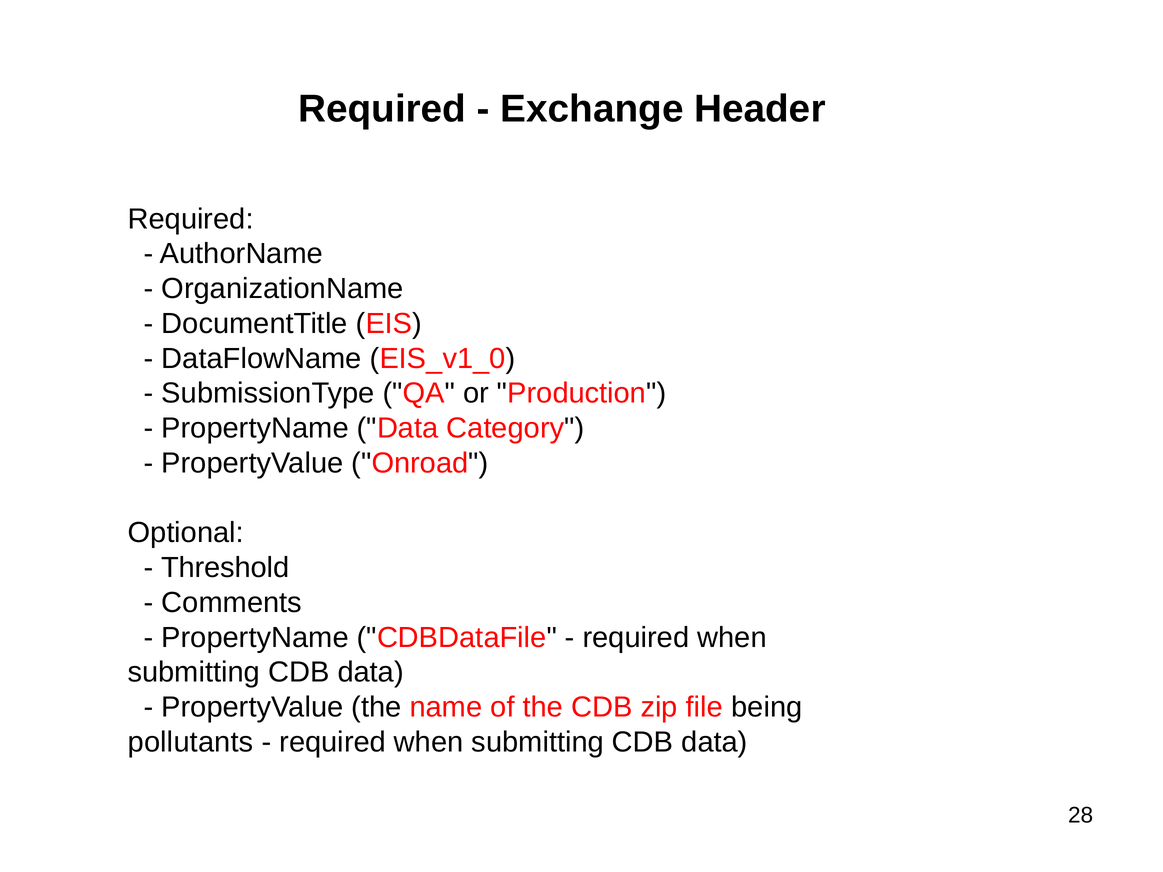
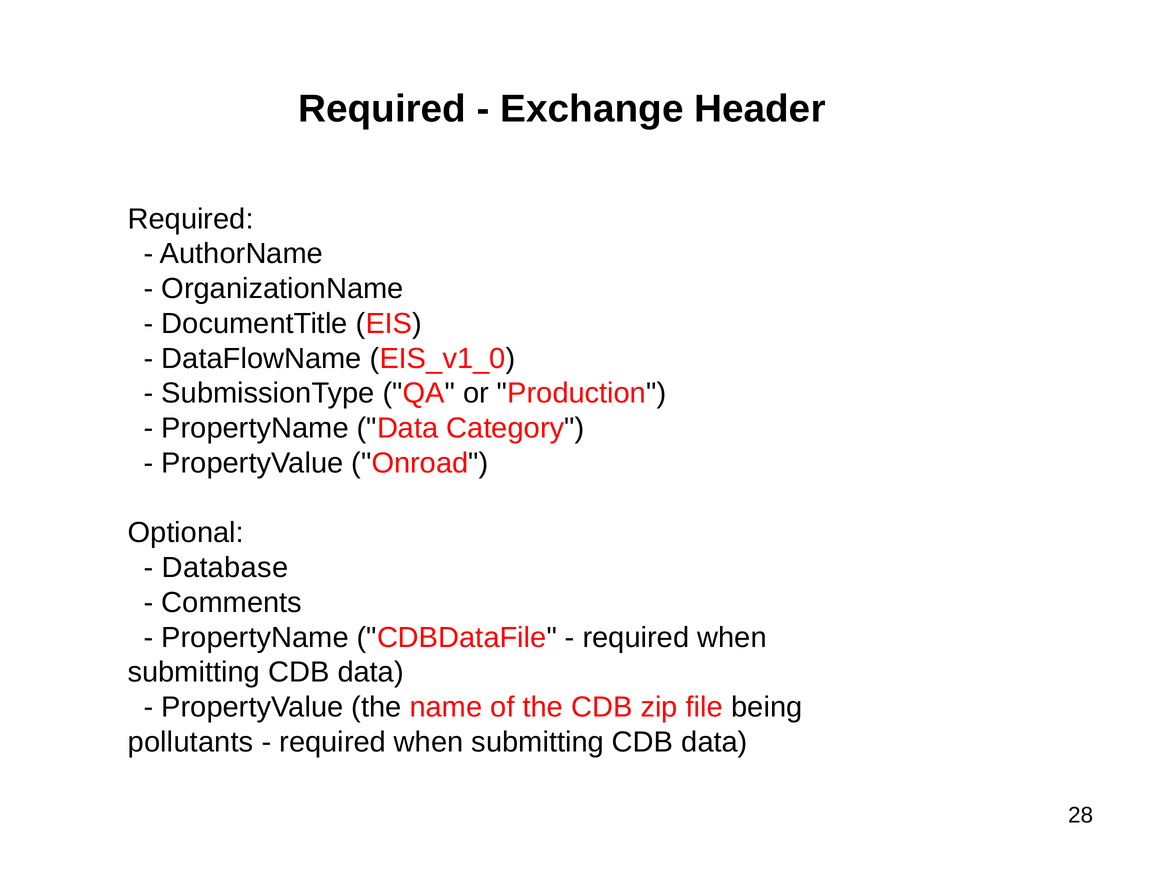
Threshold: Threshold -> Database
